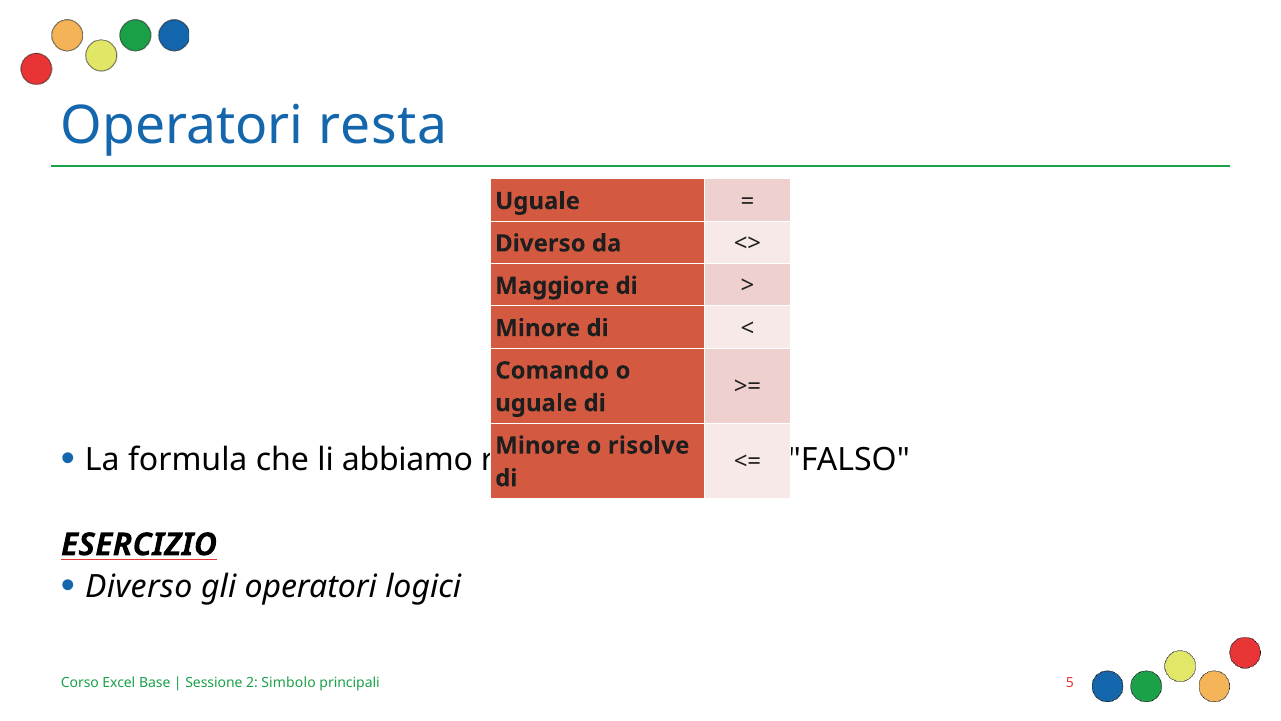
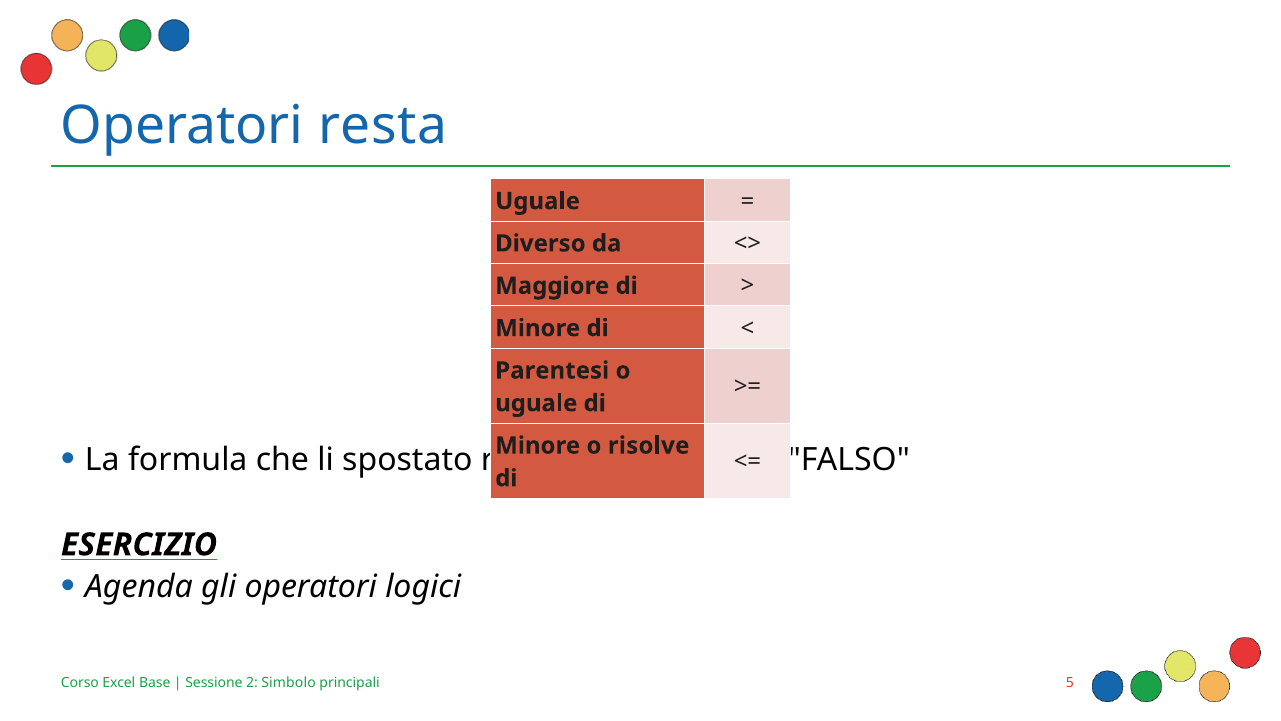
Comando: Comando -> Parentesi
abbiamo: abbiamo -> spostato
Diverso at (139, 587): Diverso -> Agenda
